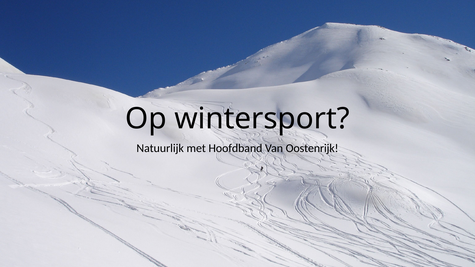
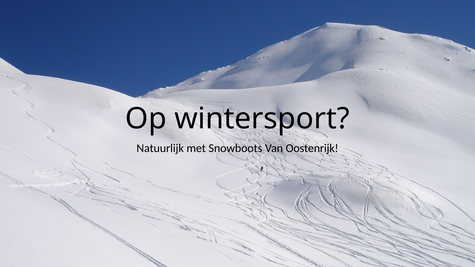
Hoofdband: Hoofdband -> Snowboots
